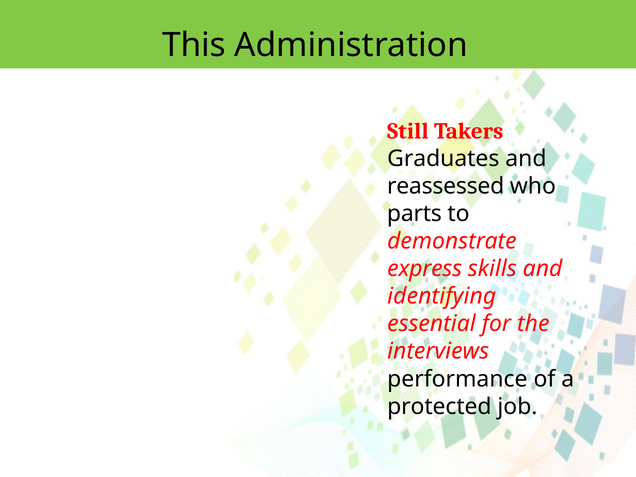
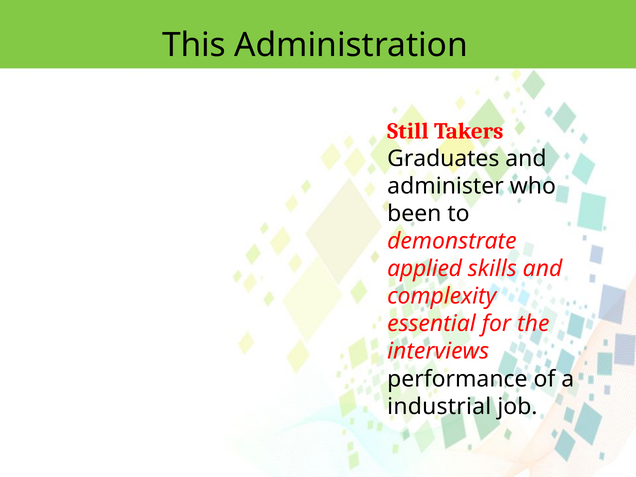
reassessed: reassessed -> administer
parts: parts -> been
express: express -> applied
identifying: identifying -> complexity
protected: protected -> industrial
